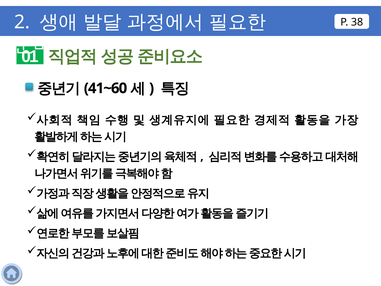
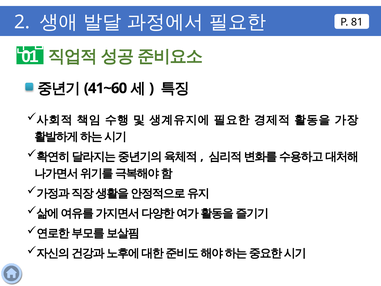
38: 38 -> 81
